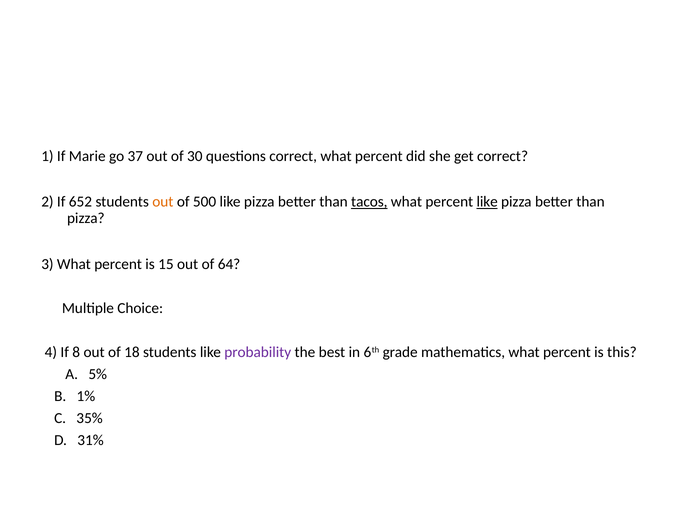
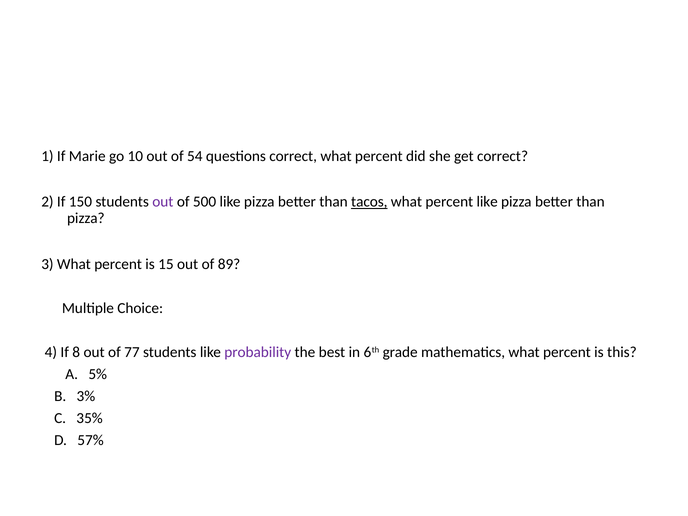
37: 37 -> 10
30: 30 -> 54
652: 652 -> 150
out at (163, 202) colour: orange -> purple
like at (487, 202) underline: present -> none
64: 64 -> 89
18: 18 -> 77
1%: 1% -> 3%
31%: 31% -> 57%
